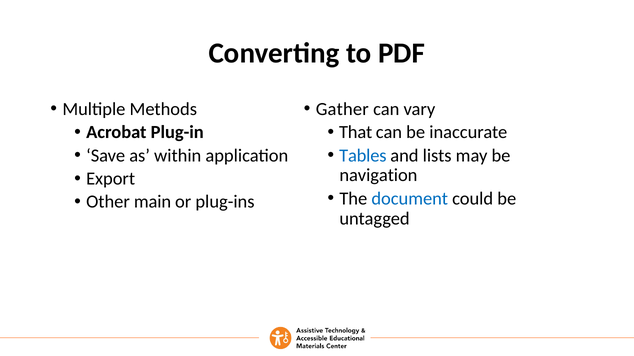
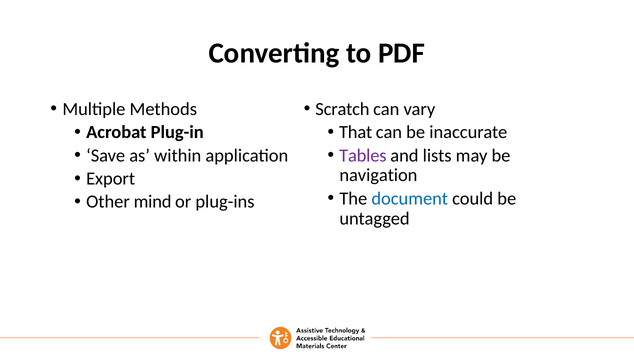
Gather: Gather -> Scratch
Tables colour: blue -> purple
main: main -> mind
